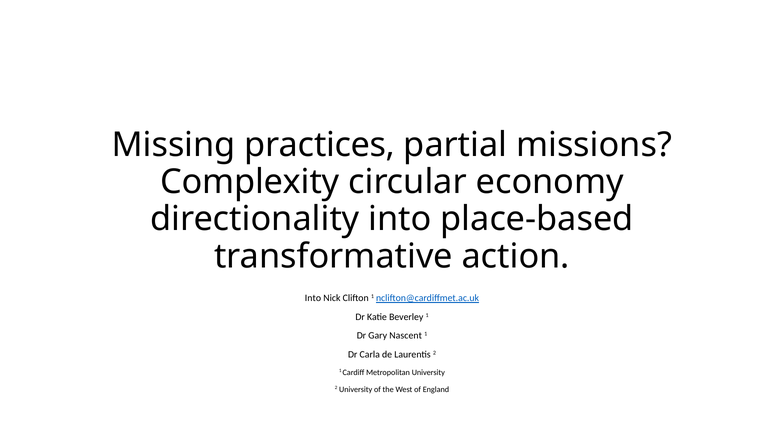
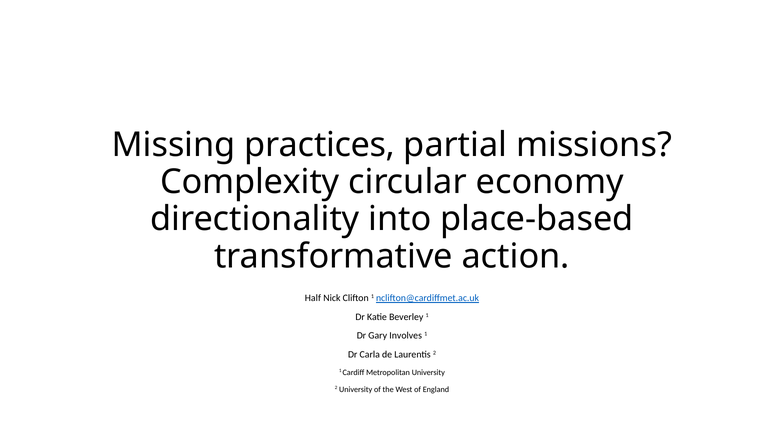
Into at (313, 298): Into -> Half
Nascent: Nascent -> Involves
